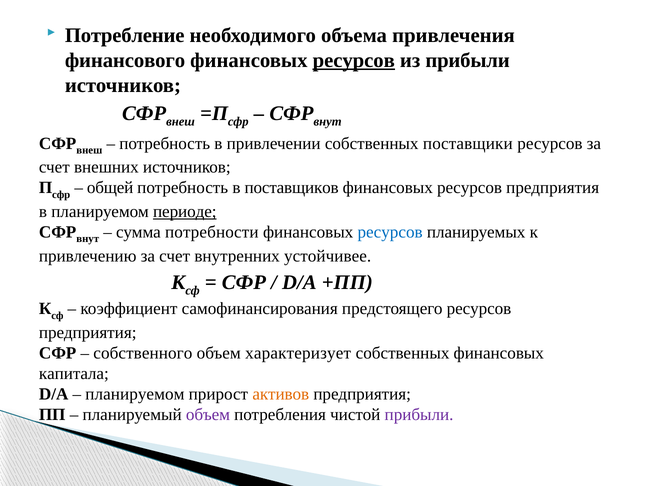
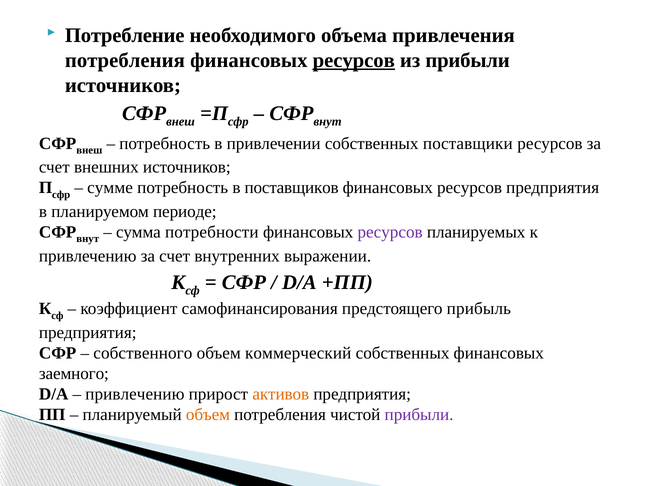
финансового at (125, 60): финансового -> потребления
общей: общей -> сумме
периоде underline: present -> none
ресурсов at (390, 233) colour: blue -> purple
устойчивее: устойчивее -> выражении
предстоящего ресурсов: ресурсов -> прибыль
характеризует: характеризует -> коммерческий
капитала: капитала -> заемного
планируемом at (135, 395): планируемом -> привлечению
объем at (208, 415) colour: purple -> orange
